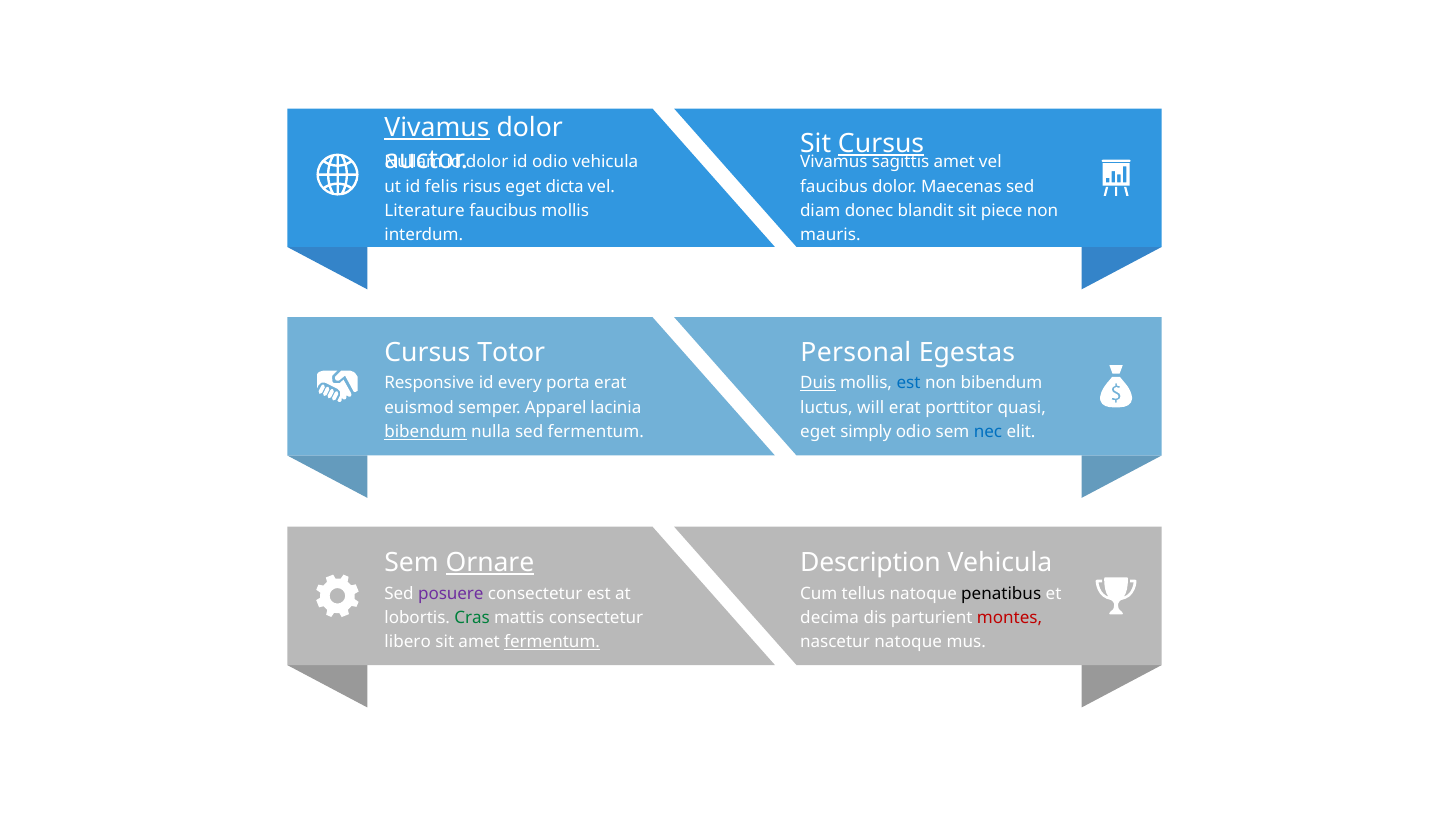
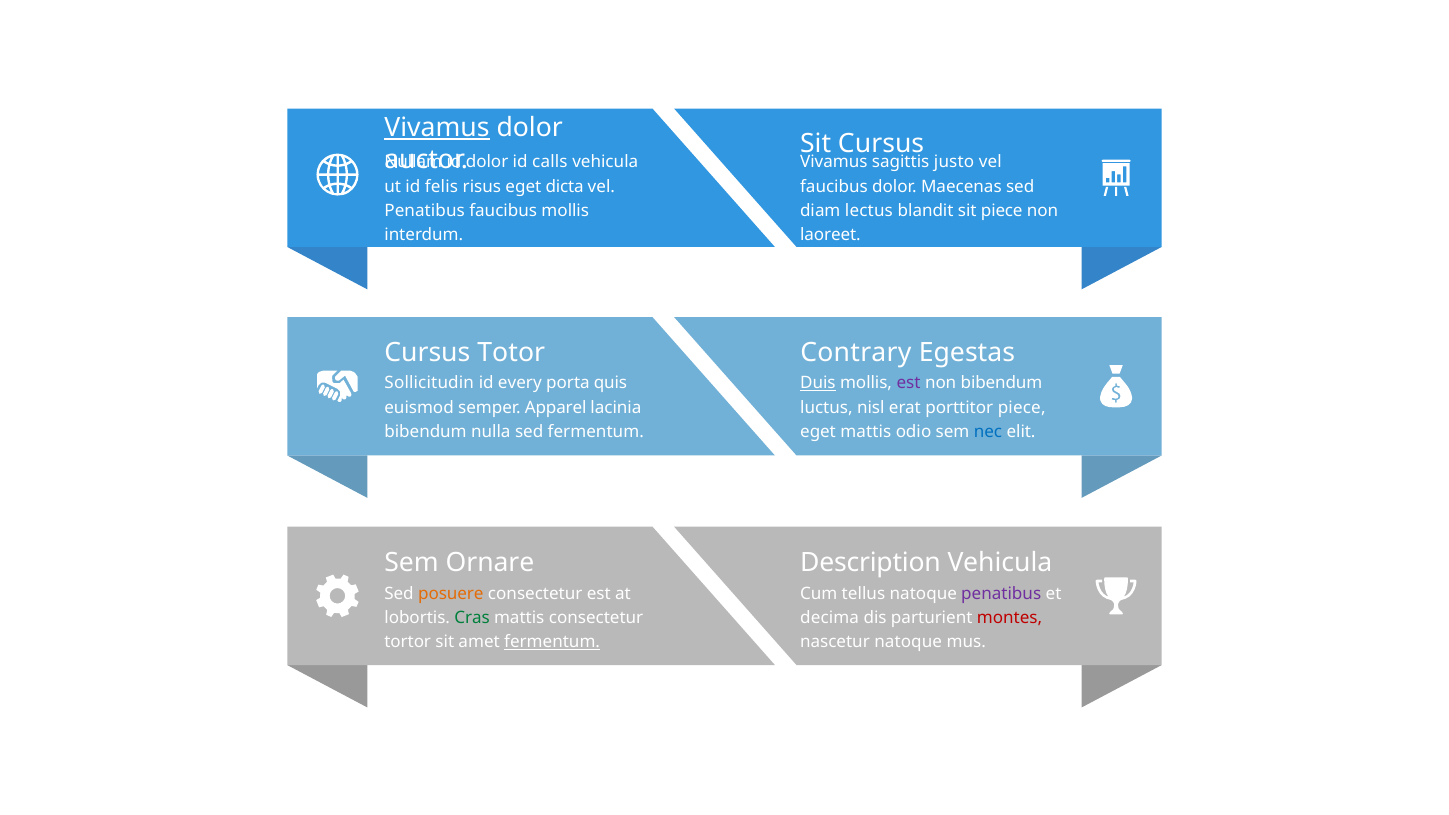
Cursus at (881, 144) underline: present -> none
id odio: odio -> calls
sagittis amet: amet -> justo
Literature at (425, 211): Literature -> Penatibus
donec: donec -> lectus
mauris: mauris -> laoreet
Personal: Personal -> Contrary
Responsive: Responsive -> Sollicitudin
porta erat: erat -> quis
est at (909, 383) colour: blue -> purple
will: will -> nisl
porttitor quasi: quasi -> piece
bibendum at (426, 432) underline: present -> none
eget simply: simply -> mattis
Ornare underline: present -> none
posuere colour: purple -> orange
penatibus at (1001, 593) colour: black -> purple
libero: libero -> tortor
